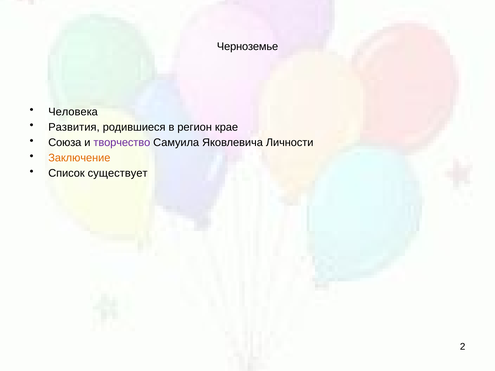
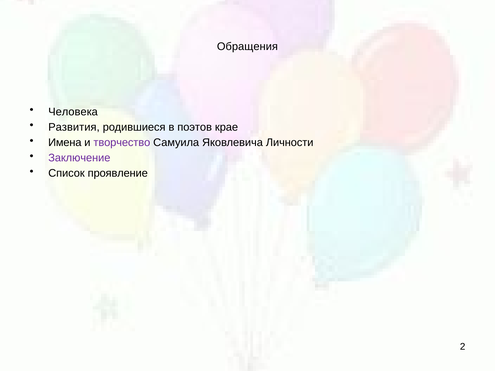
Черноземье: Черноземье -> Обращения
регион: регион -> поэтов
Союза: Союза -> Имена
Заключение colour: orange -> purple
существует: существует -> проявление
